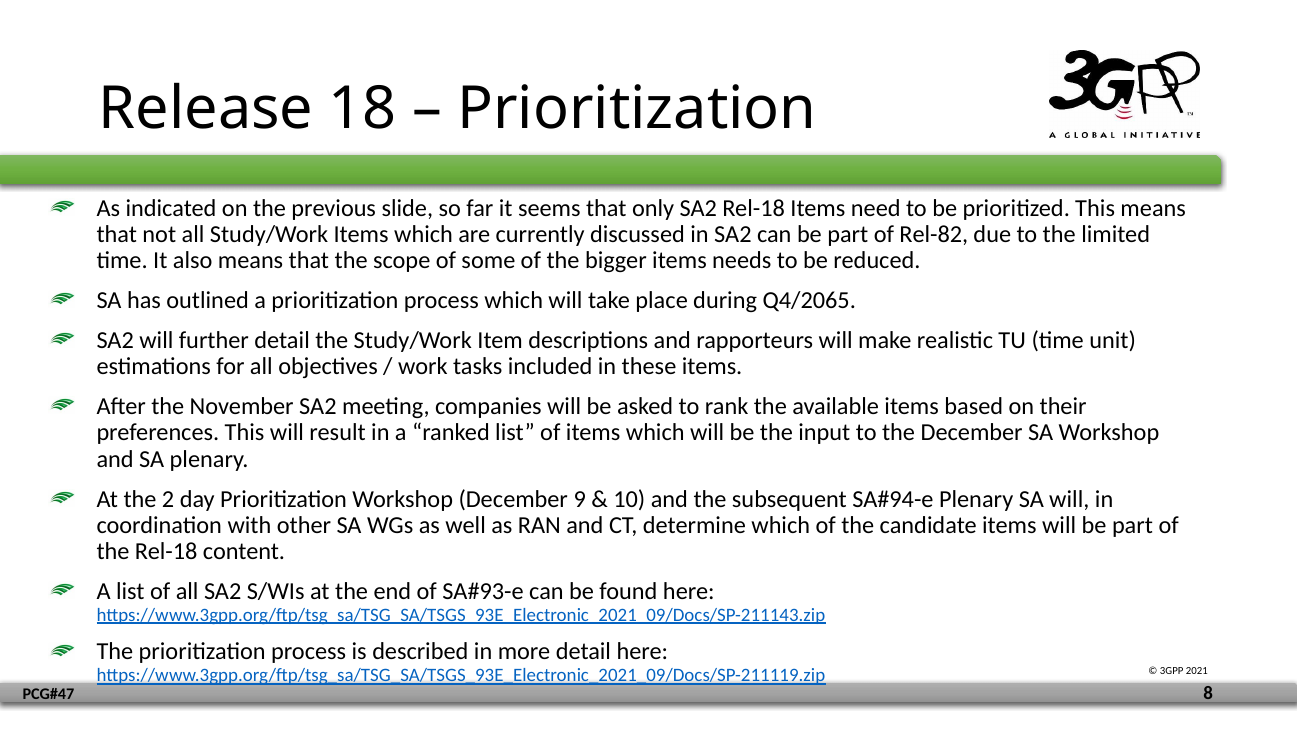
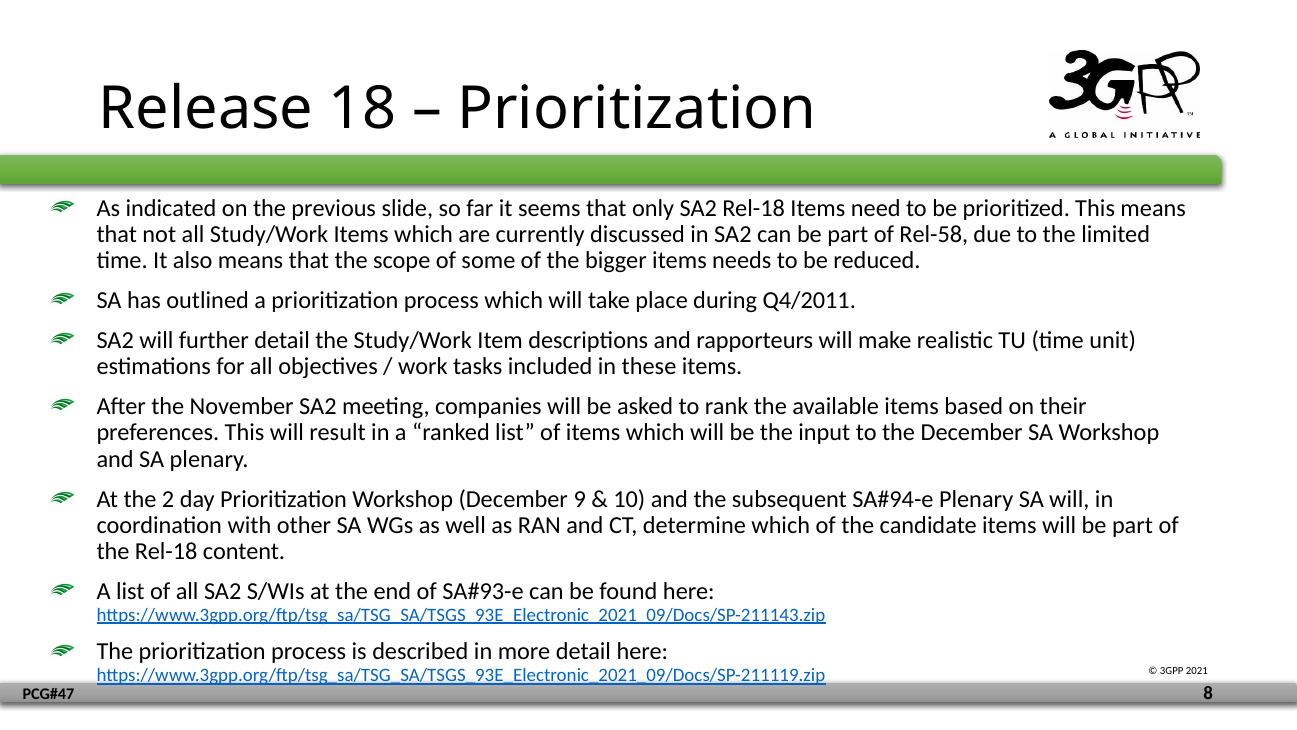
Rel-82: Rel-82 -> Rel-58
Q4/2065: Q4/2065 -> Q4/2011
